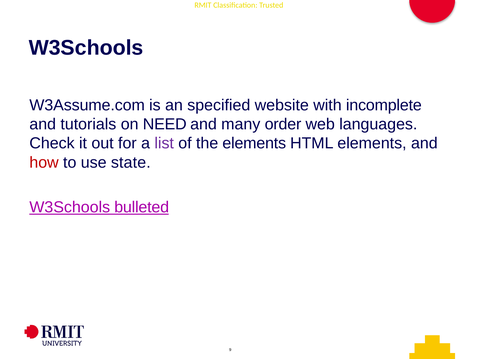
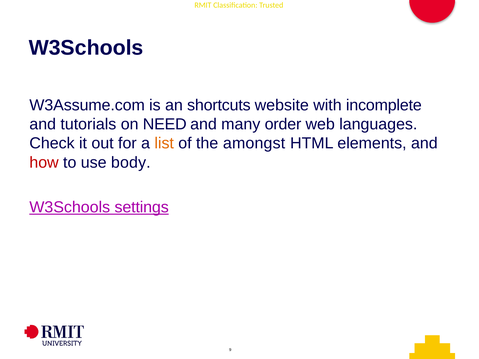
specified: specified -> shortcuts
list colour: purple -> orange
the elements: elements -> amongst
state: state -> body
bulleted: bulleted -> settings
